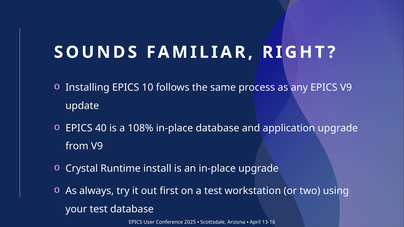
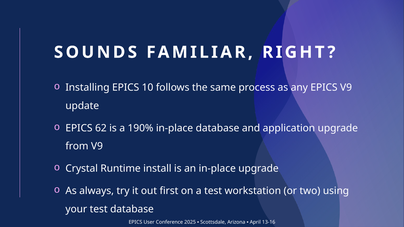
40: 40 -> 62
108%: 108% -> 190%
